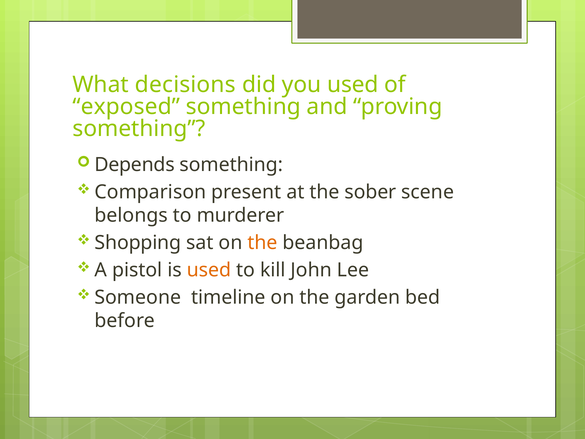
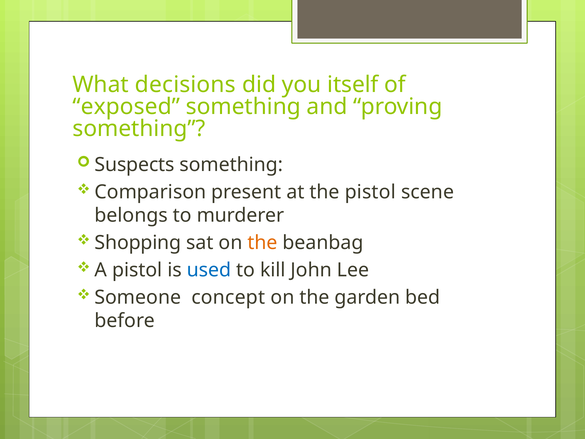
you used: used -> itself
Depends: Depends -> Suspects
the sober: sober -> pistol
used at (209, 270) colour: orange -> blue
timeline: timeline -> concept
